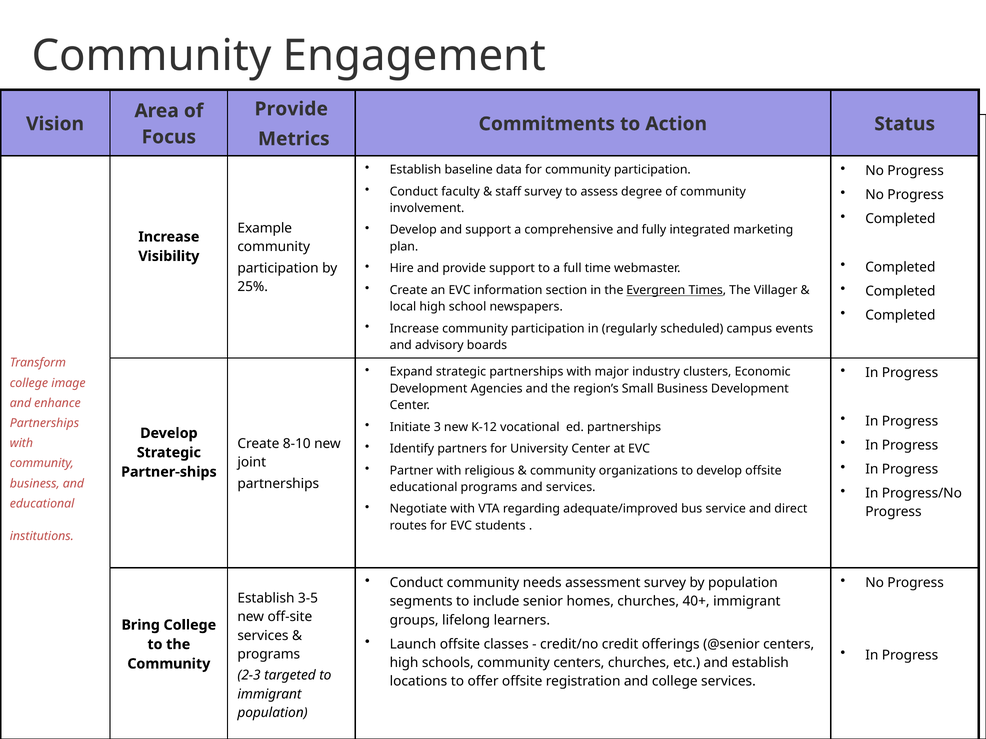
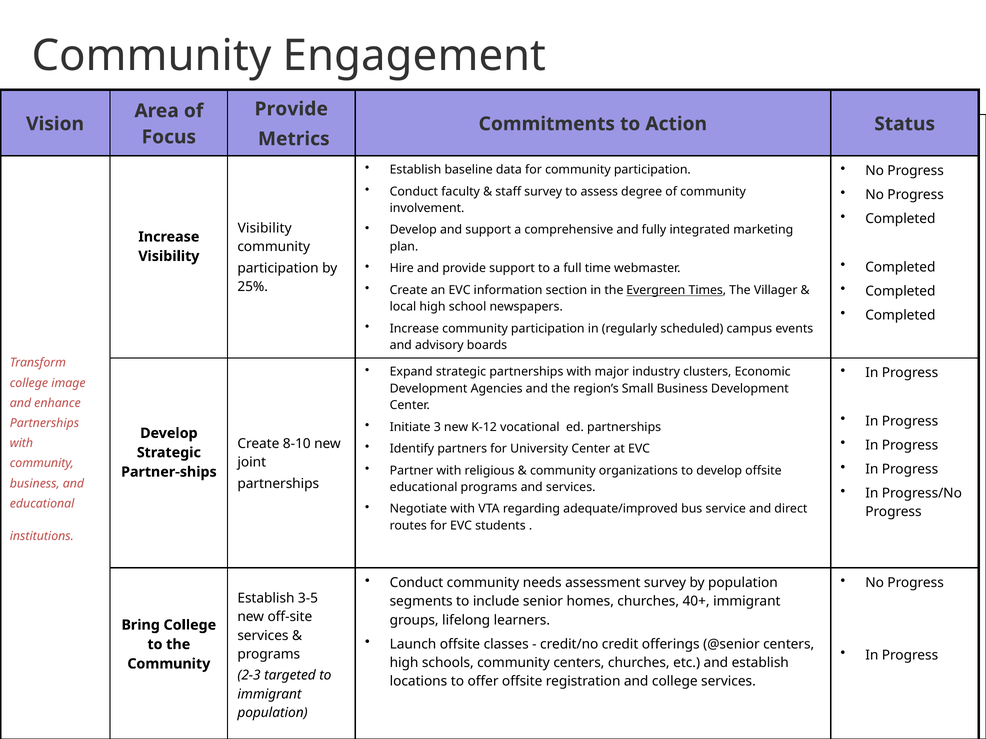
Example at (265, 229): Example -> Visibility
